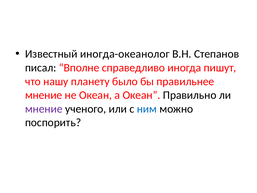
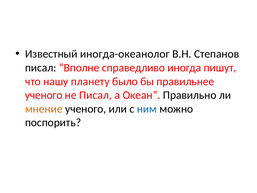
мнение at (44, 95): мнение -> ученого
не Океан: Океан -> Писал
мнение at (44, 109) colour: purple -> orange
